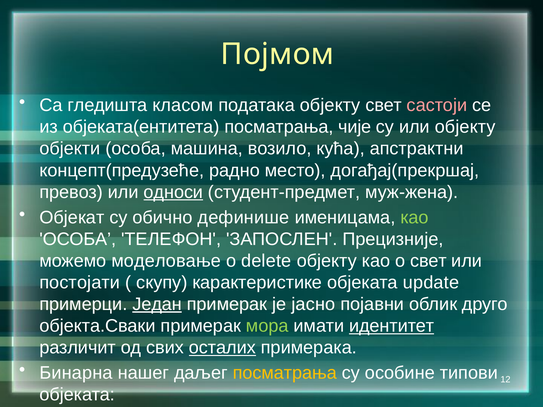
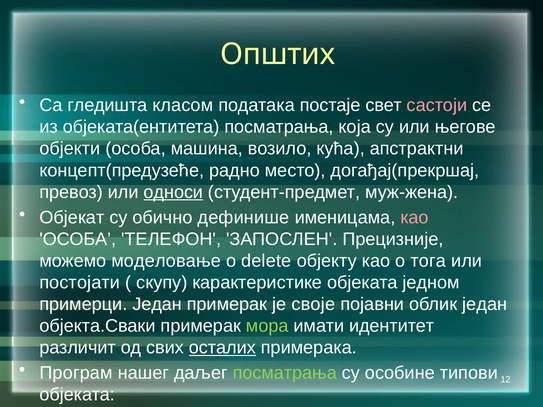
Појмом: Појмом -> Општих
података објекту: објекту -> постаје
чије: чије -> која
или објекту: објекту -> његове
као at (415, 218) colour: light green -> pink
о свет: свет -> тога
update: update -> једном
Један at (157, 304) underline: present -> none
јасно: јасно -> своје
облик друго: друго -> један
идентитет underline: present -> none
Бинарна: Бинарна -> Програм
посматрања at (285, 373) colour: yellow -> light green
